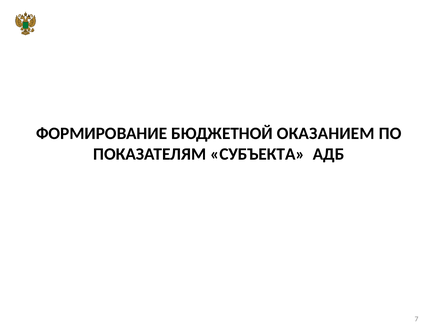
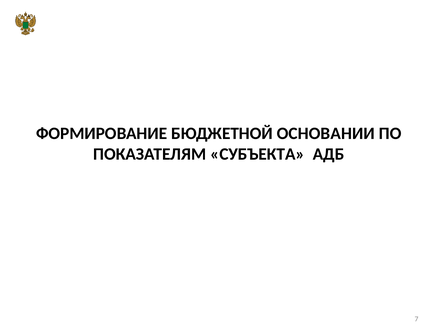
ОКАЗАНИЕМ: ОКАЗАНИЕМ -> ОСНОВАНИИ
